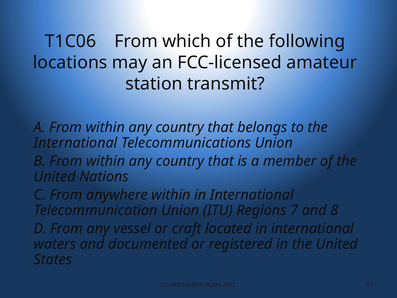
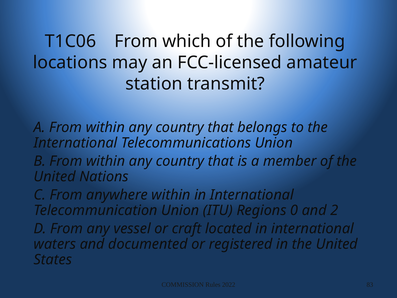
7: 7 -> 0
8: 8 -> 2
